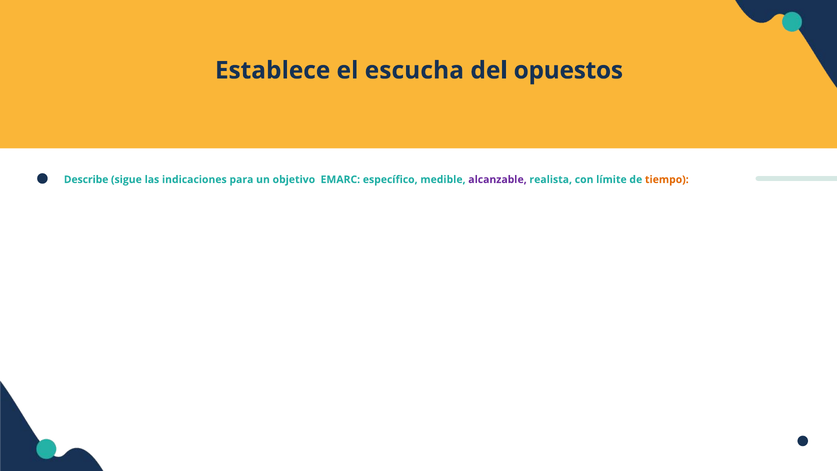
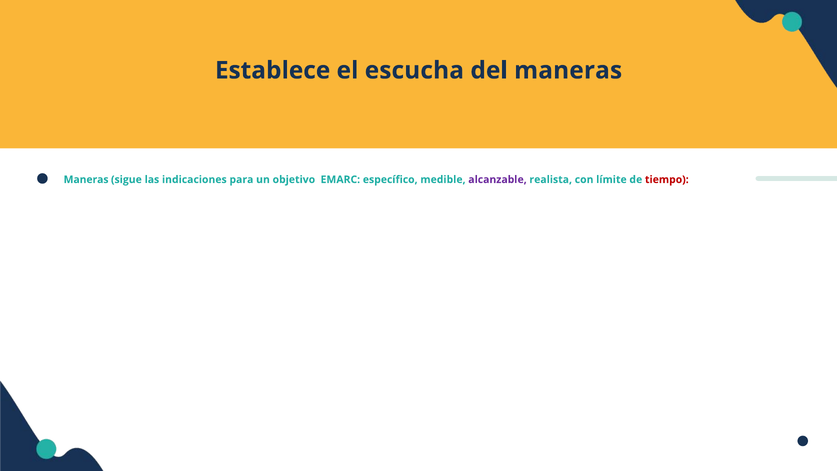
del opuestos: opuestos -> maneras
Describe at (86, 180): Describe -> Maneras
tiempo colour: orange -> red
